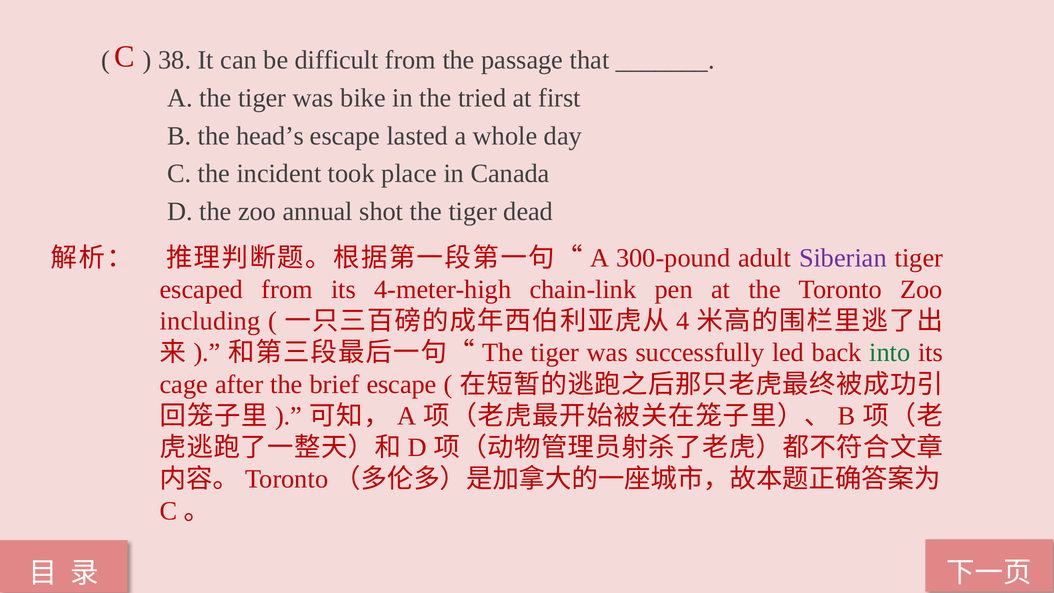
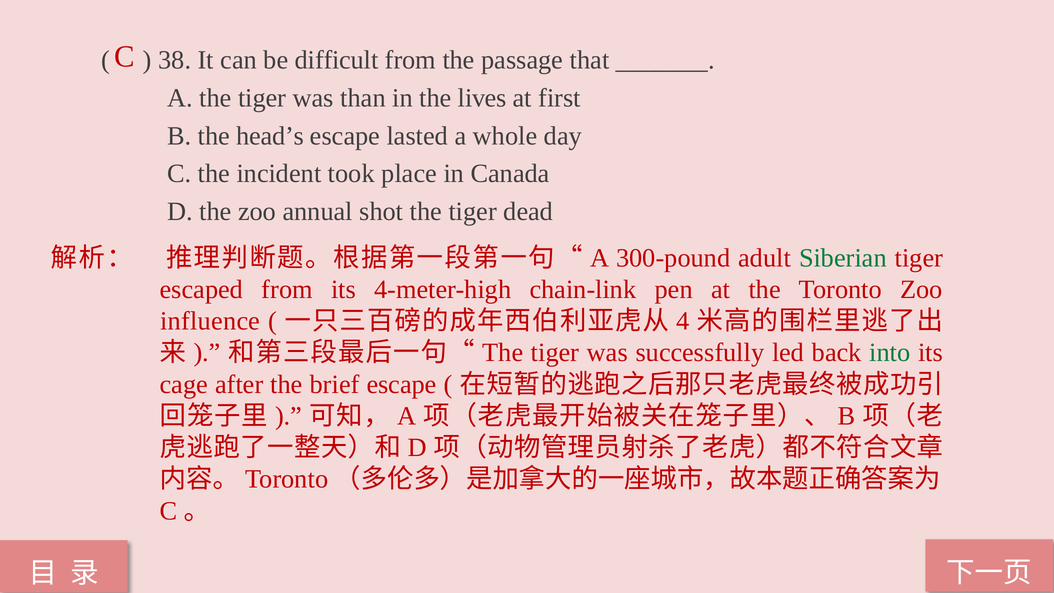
bike: bike -> than
tried: tried -> lives
Siberian colour: purple -> green
including: including -> influence
